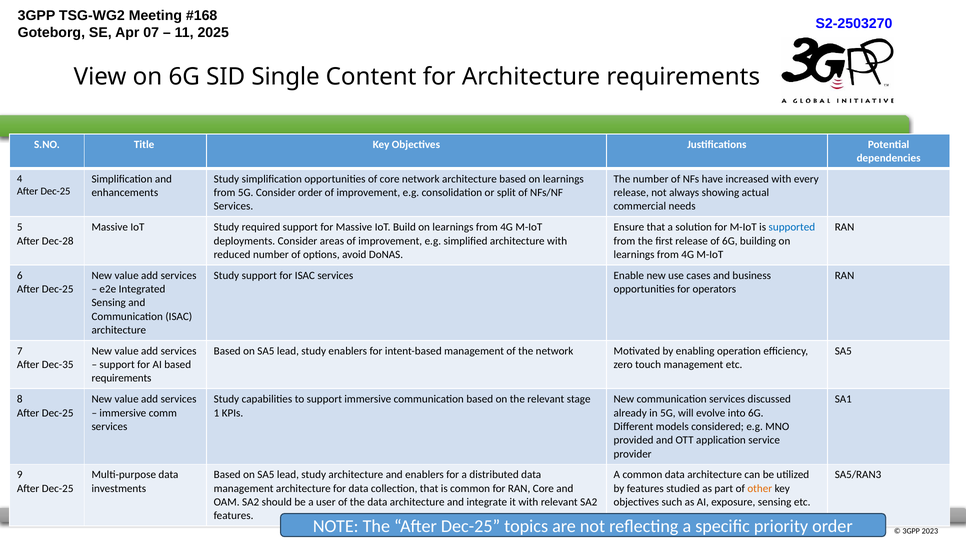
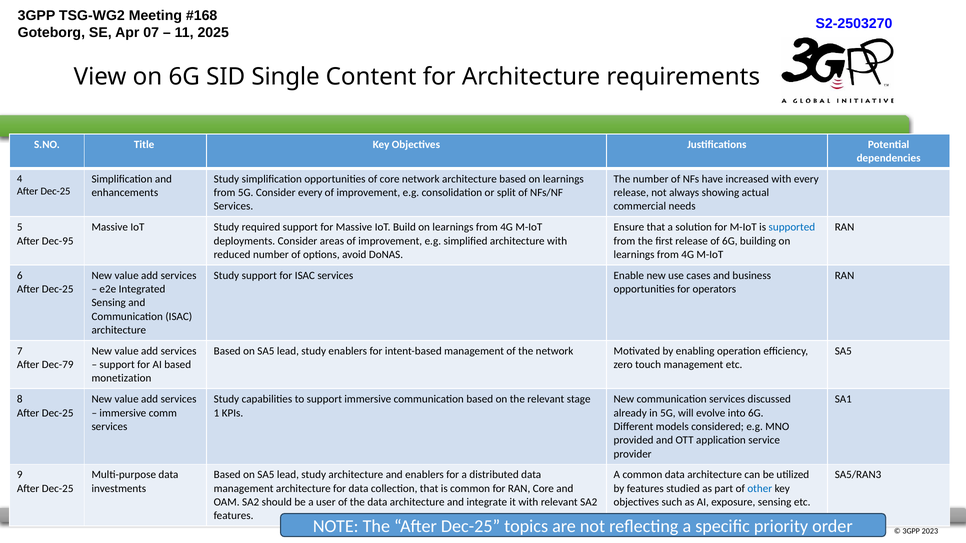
Consider order: order -> every
Dec-28: Dec-28 -> Dec-95
Dec-35: Dec-35 -> Dec-79
requirements at (121, 379): requirements -> monetization
other colour: orange -> blue
